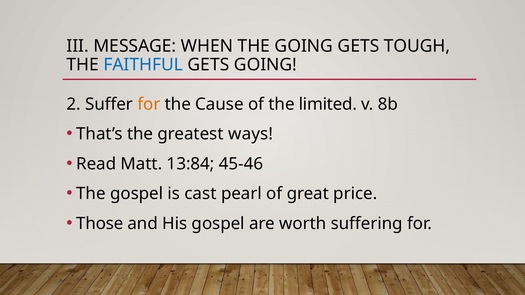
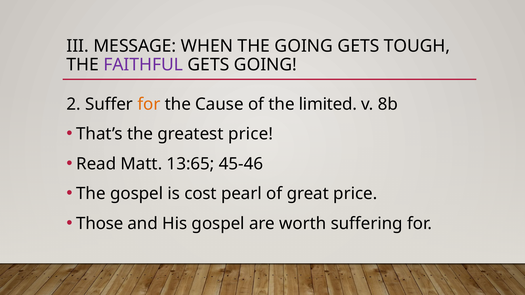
FAITHFUL colour: blue -> purple
greatest ways: ways -> price
13:84: 13:84 -> 13:65
cast: cast -> cost
